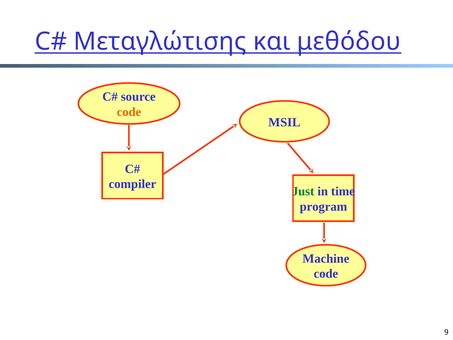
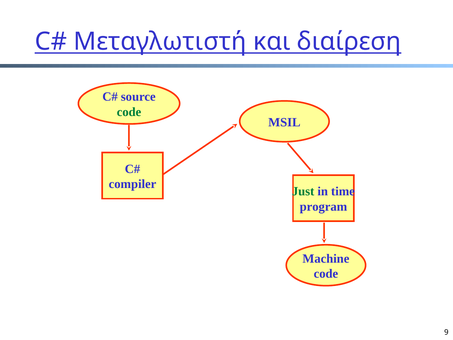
Μεταγλώτισης: Μεταγλώτισης -> Μεταγλωτιστή
μεθόδου: μεθόδου -> διαίρεση
code at (129, 112) colour: orange -> green
